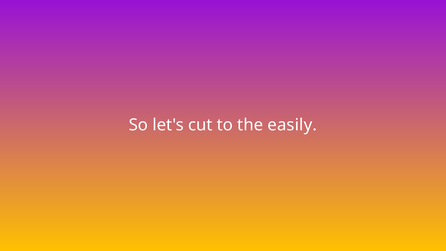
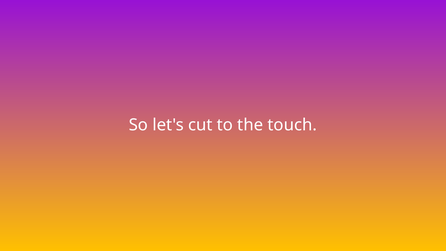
easily: easily -> touch
